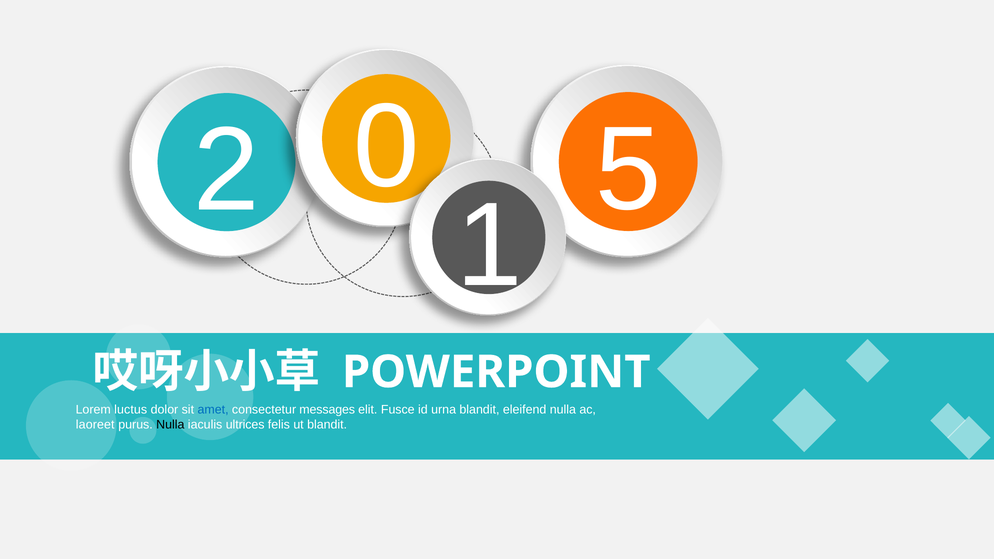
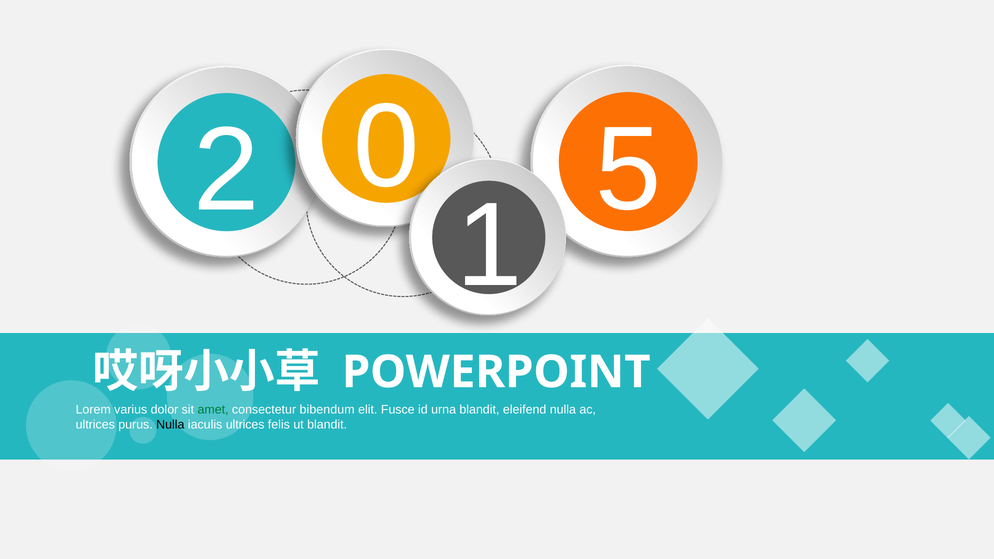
luctus: luctus -> varius
amet colour: blue -> green
messages: messages -> bibendum
laoreet at (95, 425): laoreet -> ultrices
